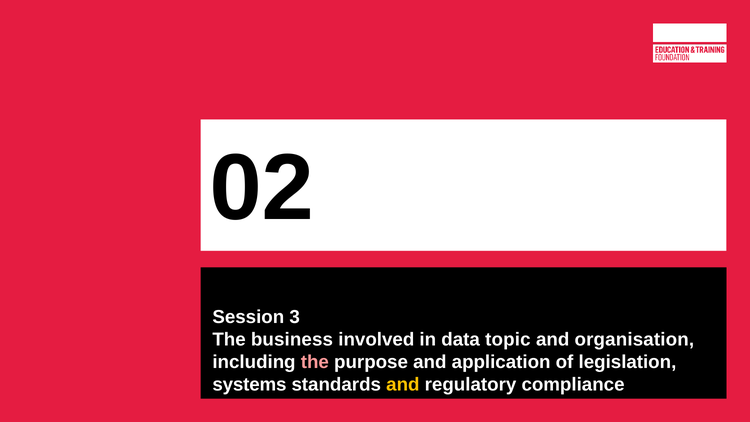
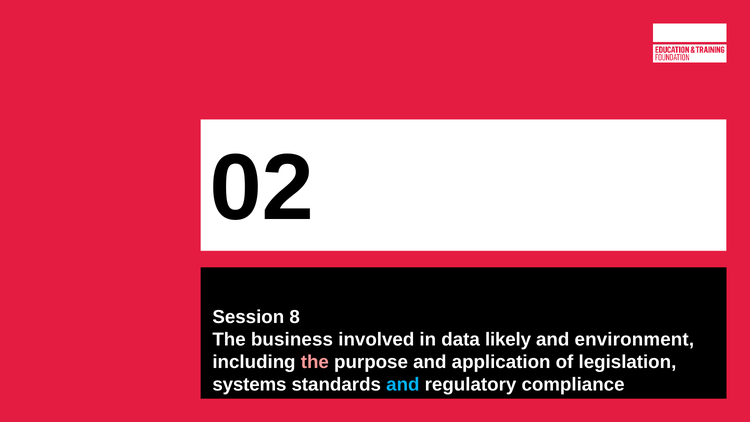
3: 3 -> 8
topic: topic -> likely
organisation: organisation -> environment
and at (403, 385) colour: yellow -> light blue
